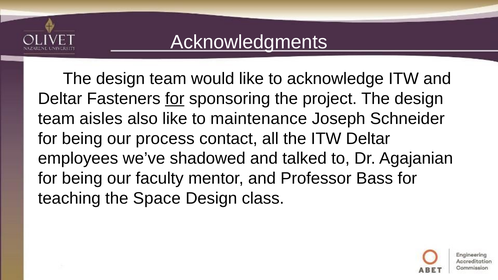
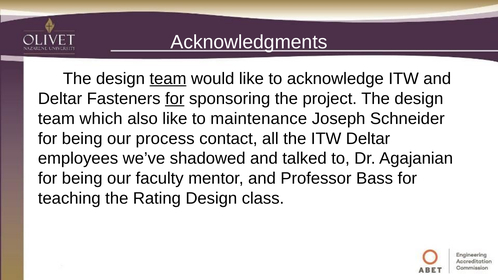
team at (168, 79) underline: none -> present
aisles: aisles -> which
Space: Space -> Rating
